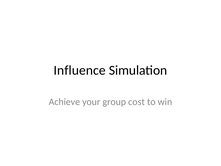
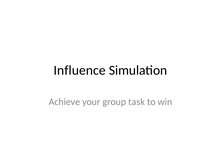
cost: cost -> task
